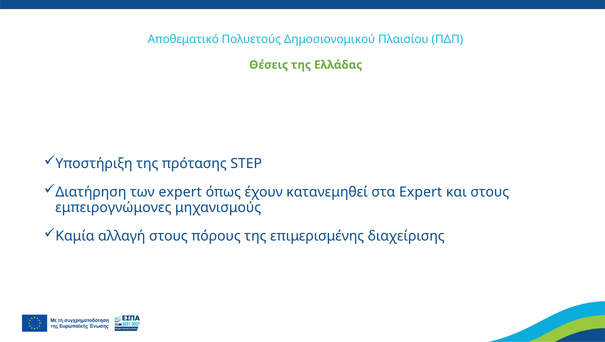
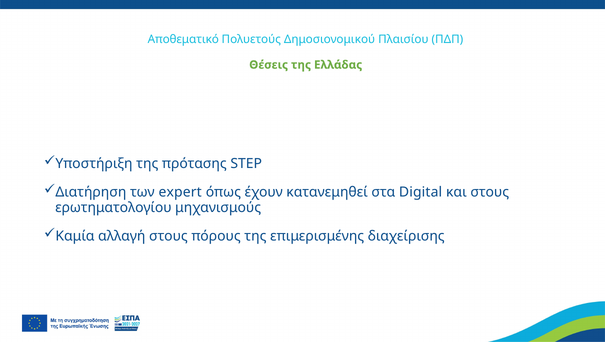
στα Expert: Expert -> Digital
εμπειρογνώμονες: εμπειρογνώμονες -> ερωτηματολογίου
